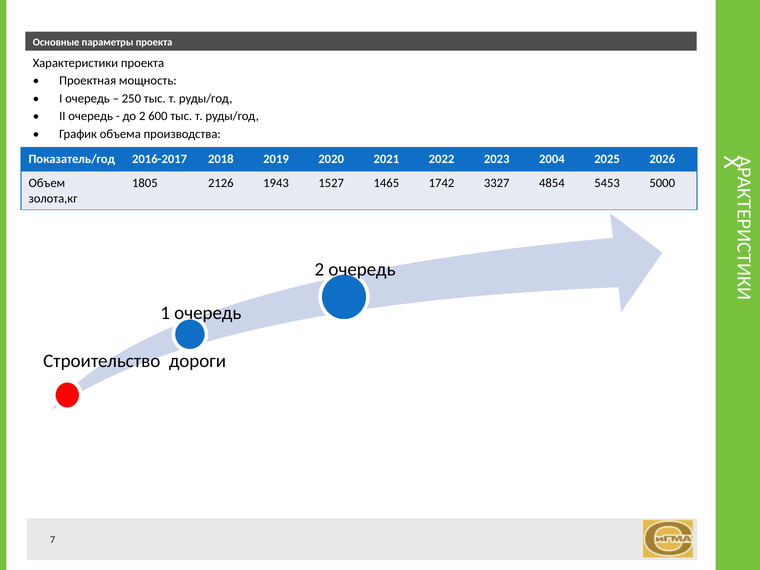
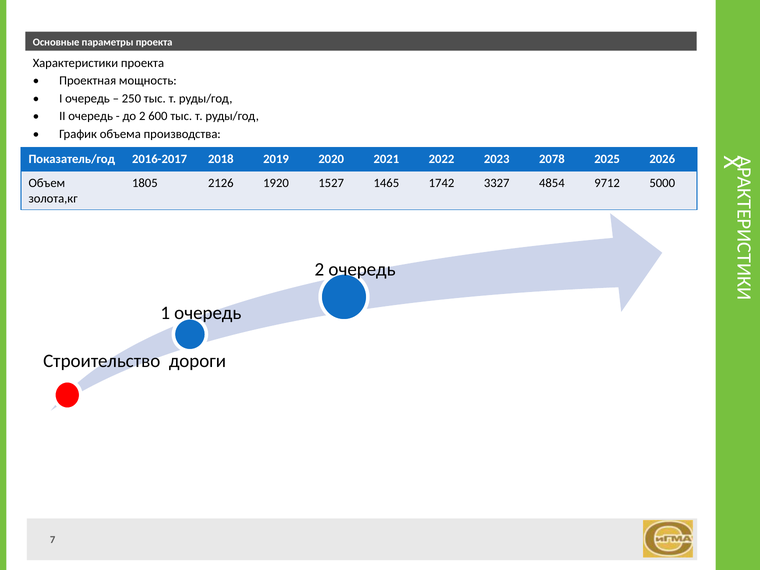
2004: 2004 -> 2078
1943: 1943 -> 1920
5453: 5453 -> 9712
